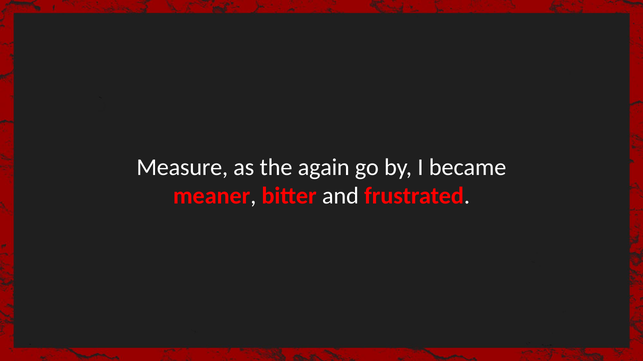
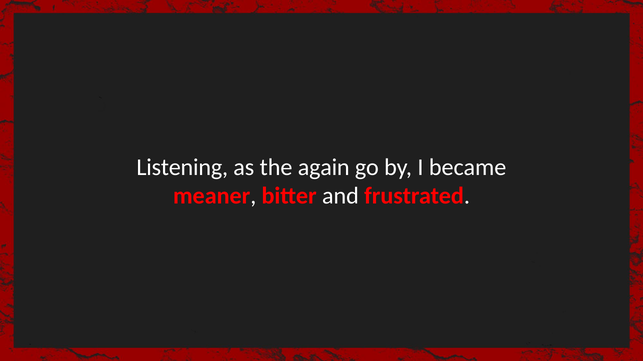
Measure: Measure -> Listening
